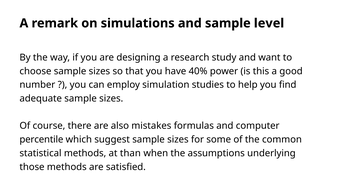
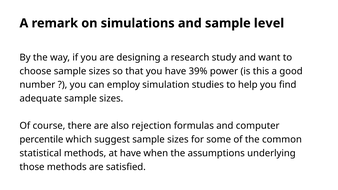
40%: 40% -> 39%
mistakes: mistakes -> rejection
at than: than -> have
